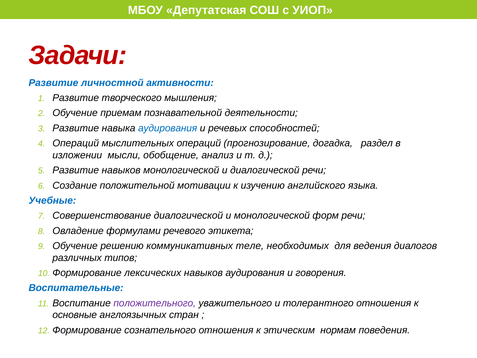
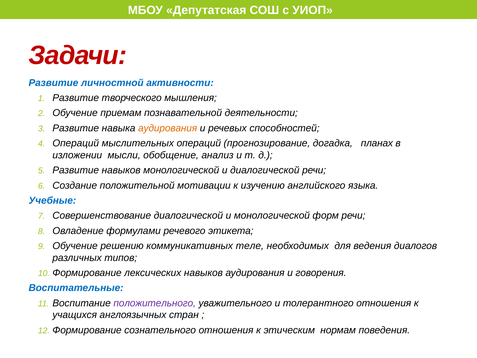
аудирования at (168, 128) colour: blue -> orange
раздел: раздел -> планах
основные: основные -> учащихся
